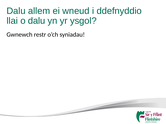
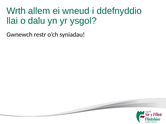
Dalu at (16, 11): Dalu -> Wrth
